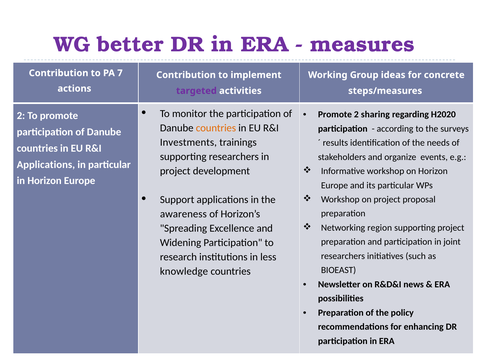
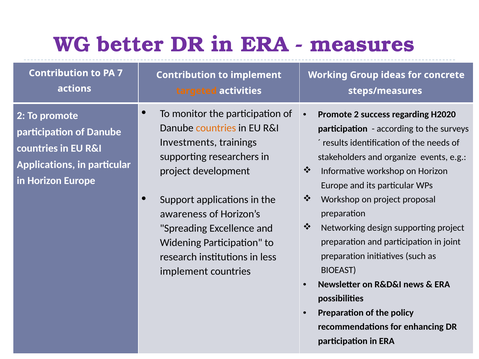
targeted colour: purple -> orange
sharing: sharing -> success
region: region -> design
researchers at (343, 256): researchers -> preparation
knowledge at (184, 271): knowledge -> implement
